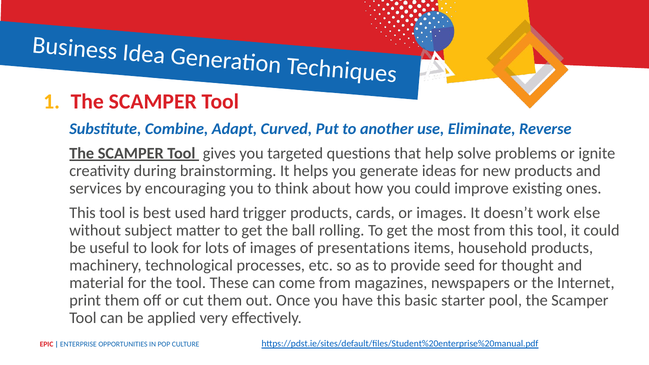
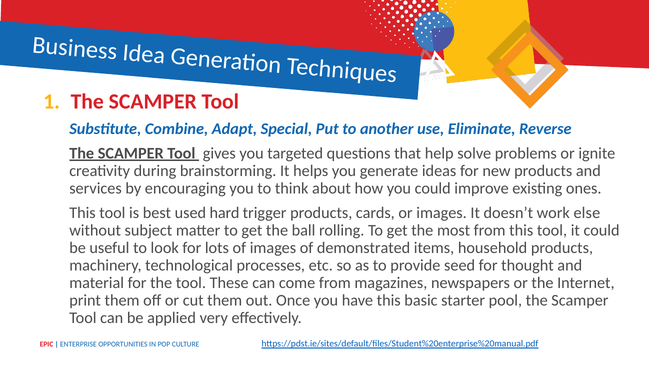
Curved: Curved -> Special
presentations: presentations -> demonstrated
